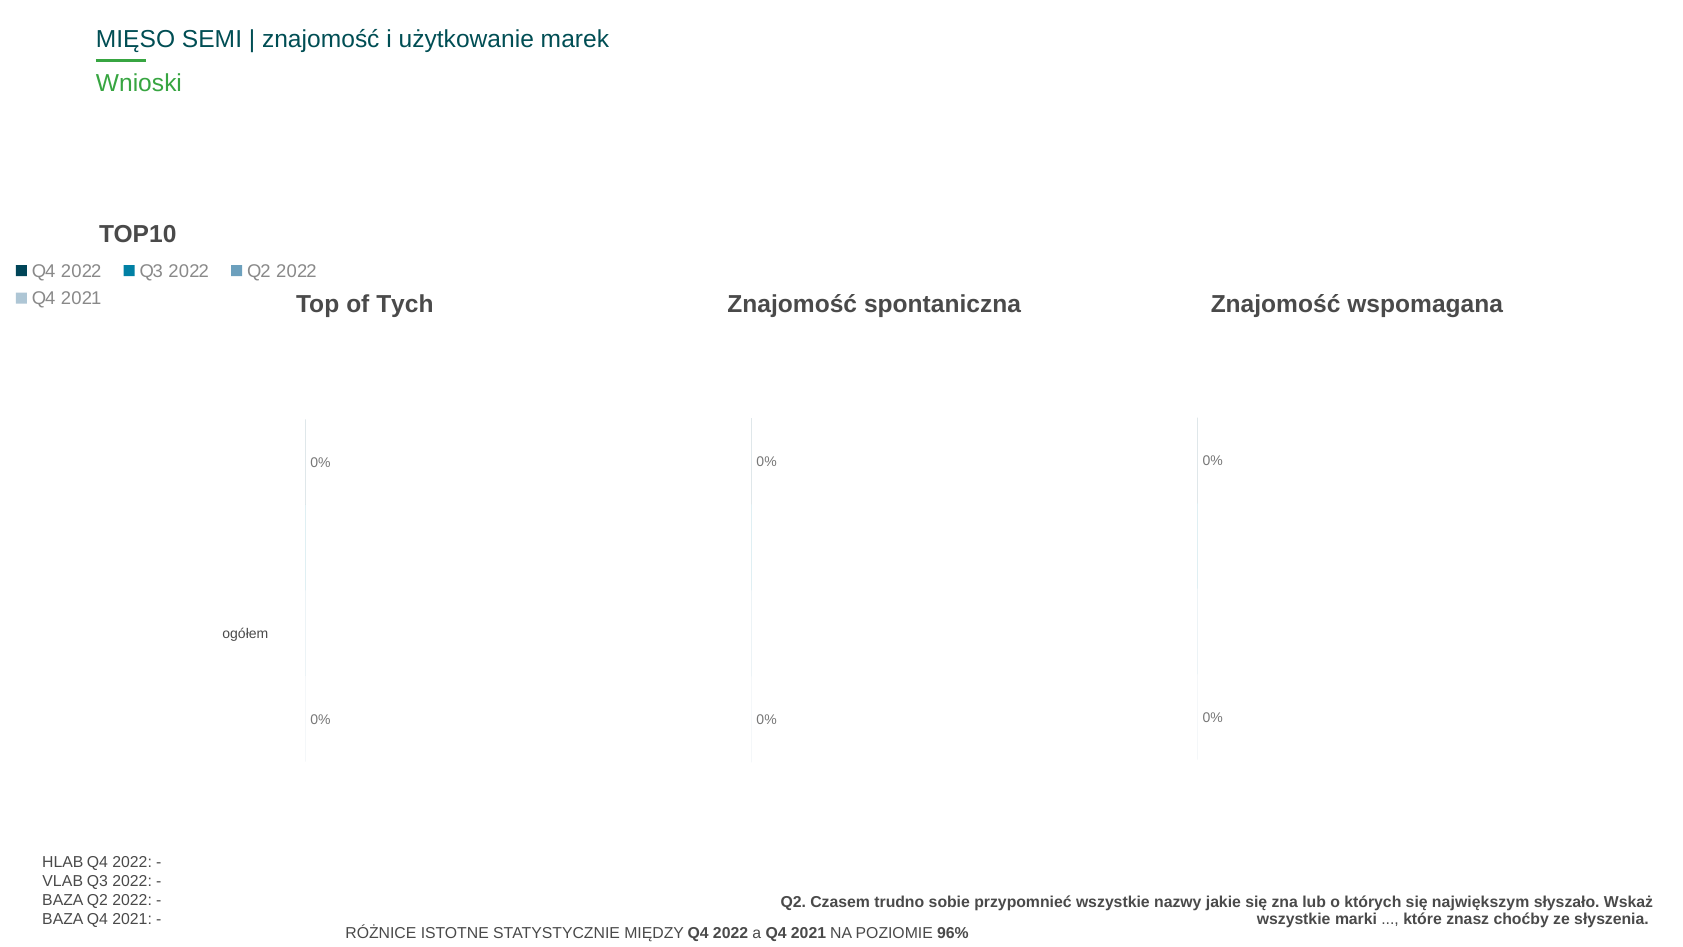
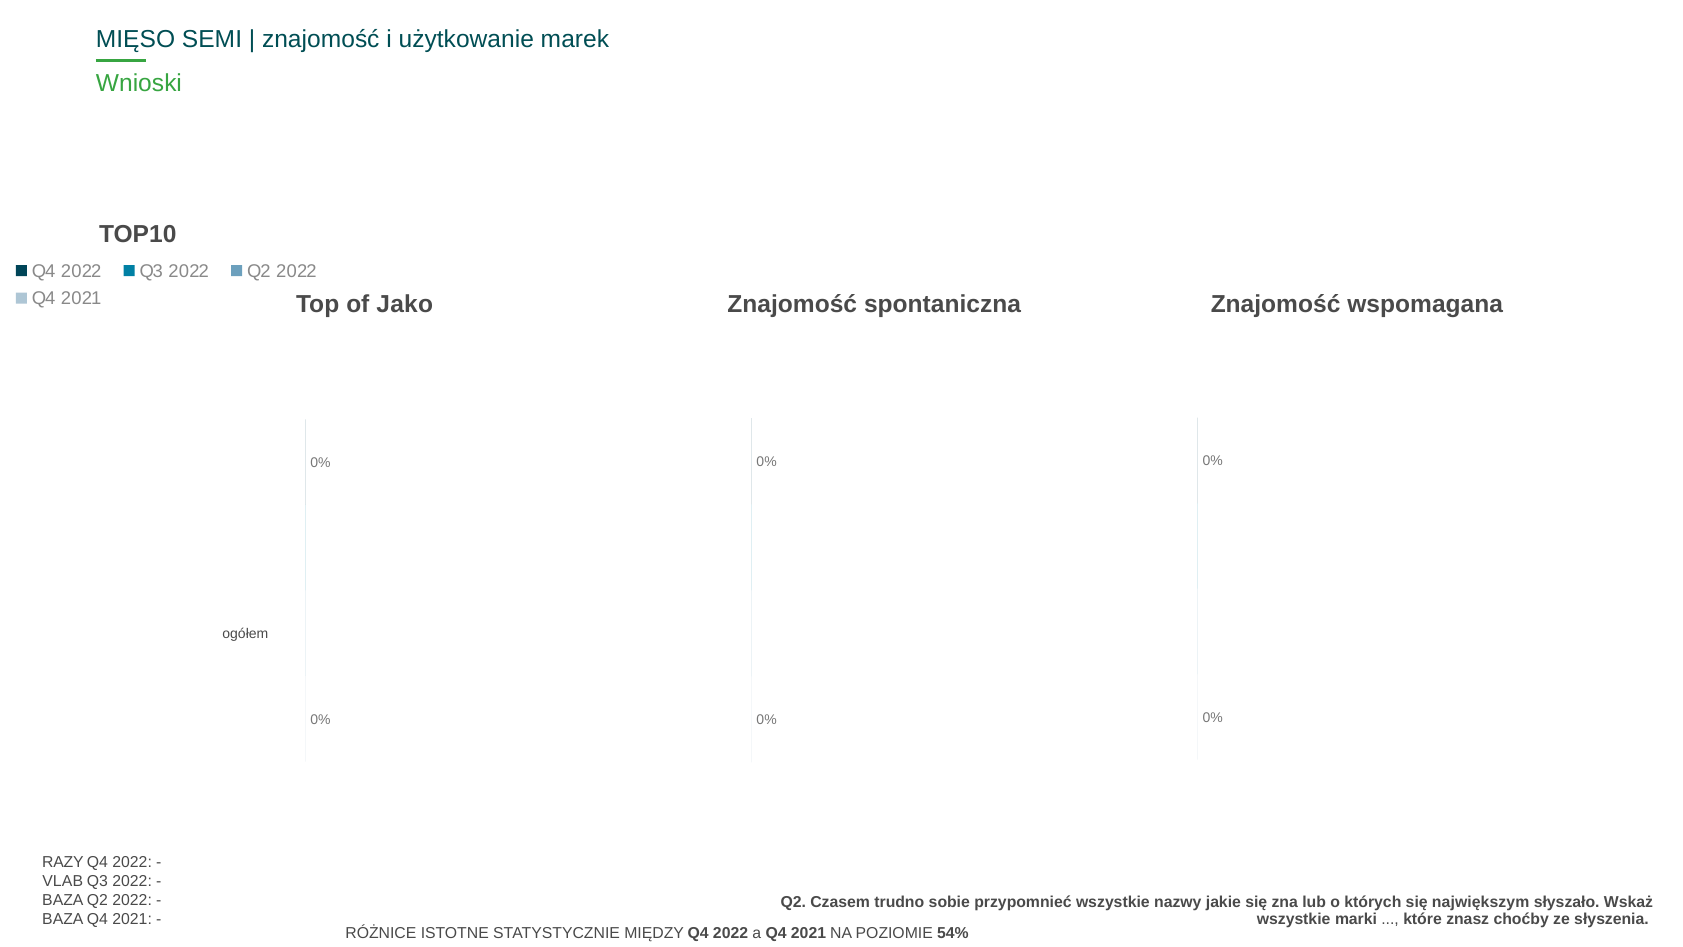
Tych: Tych -> Jako
HLAB: HLAB -> RAZY
96%: 96% -> 54%
